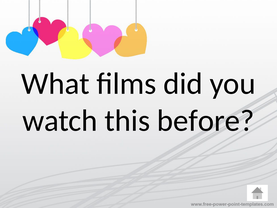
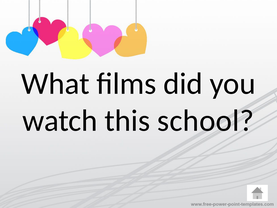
before: before -> school
